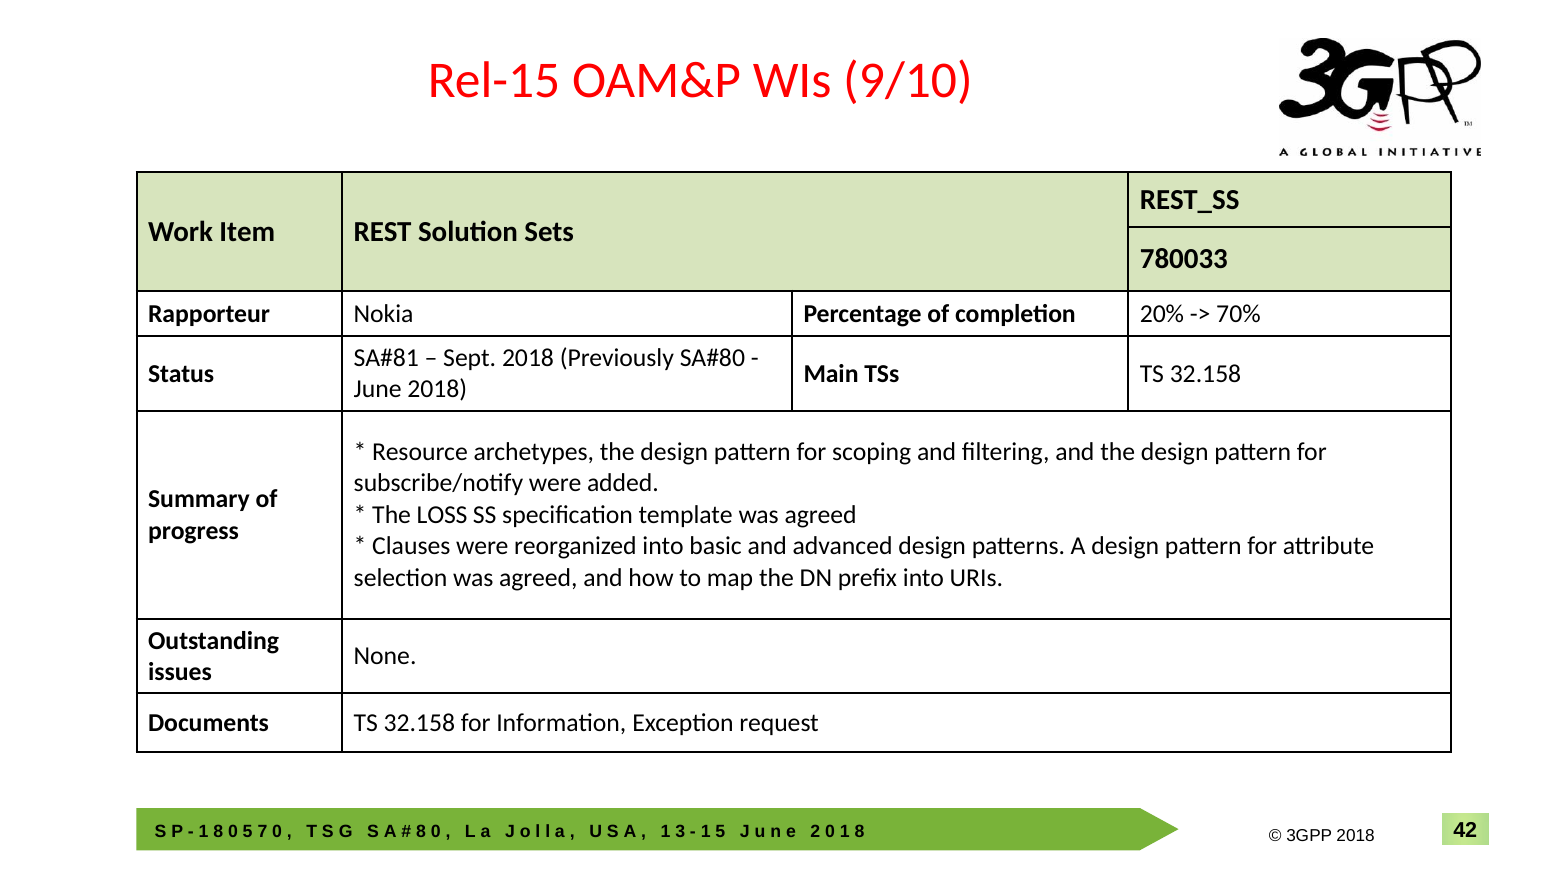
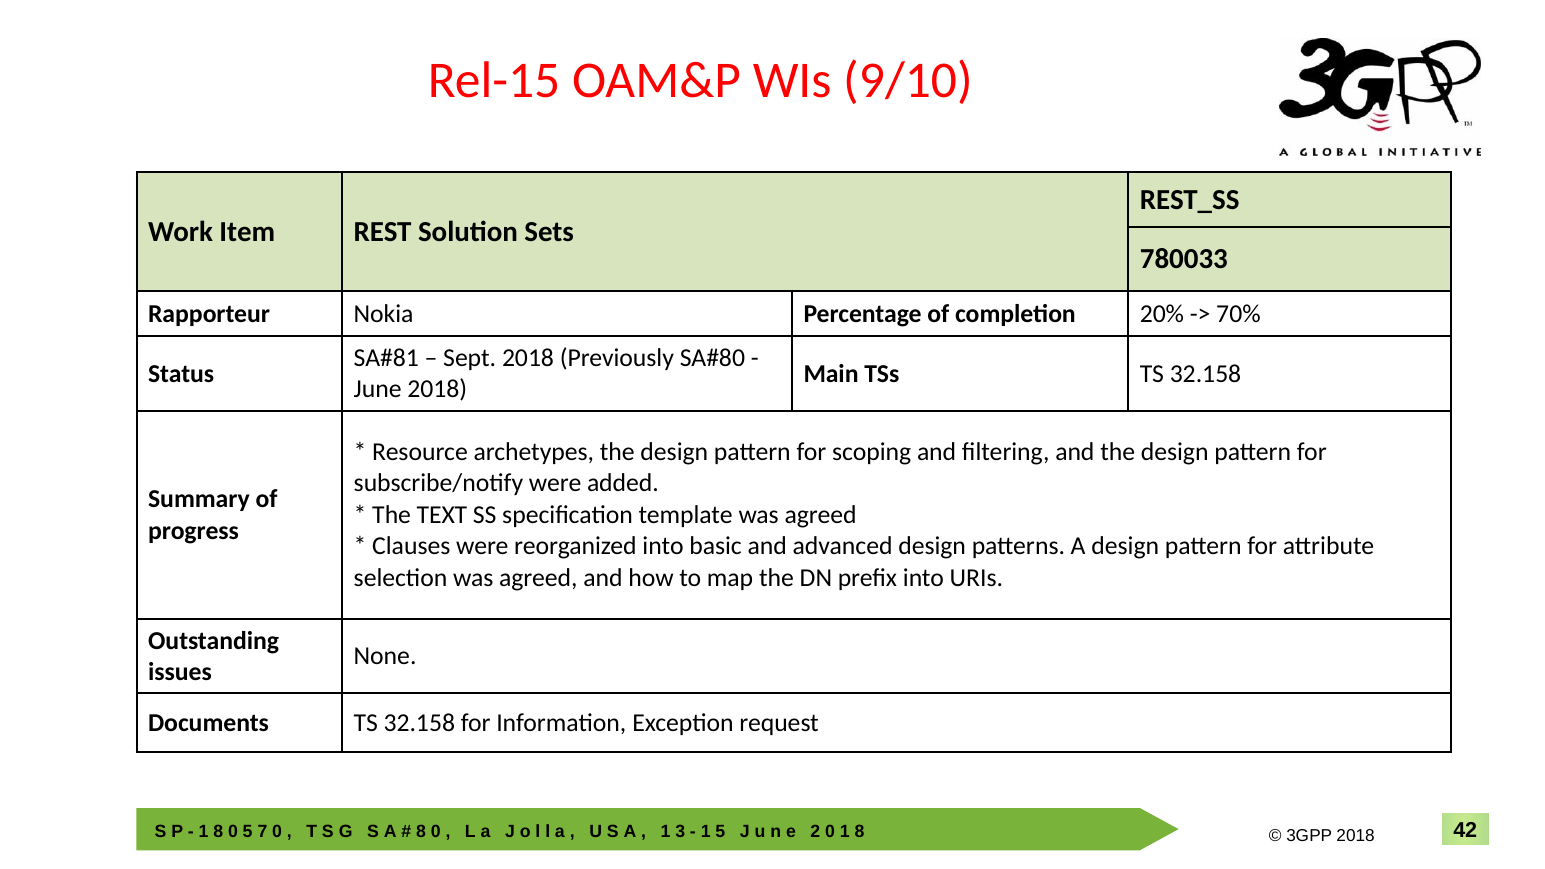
LOSS: LOSS -> TEXT
